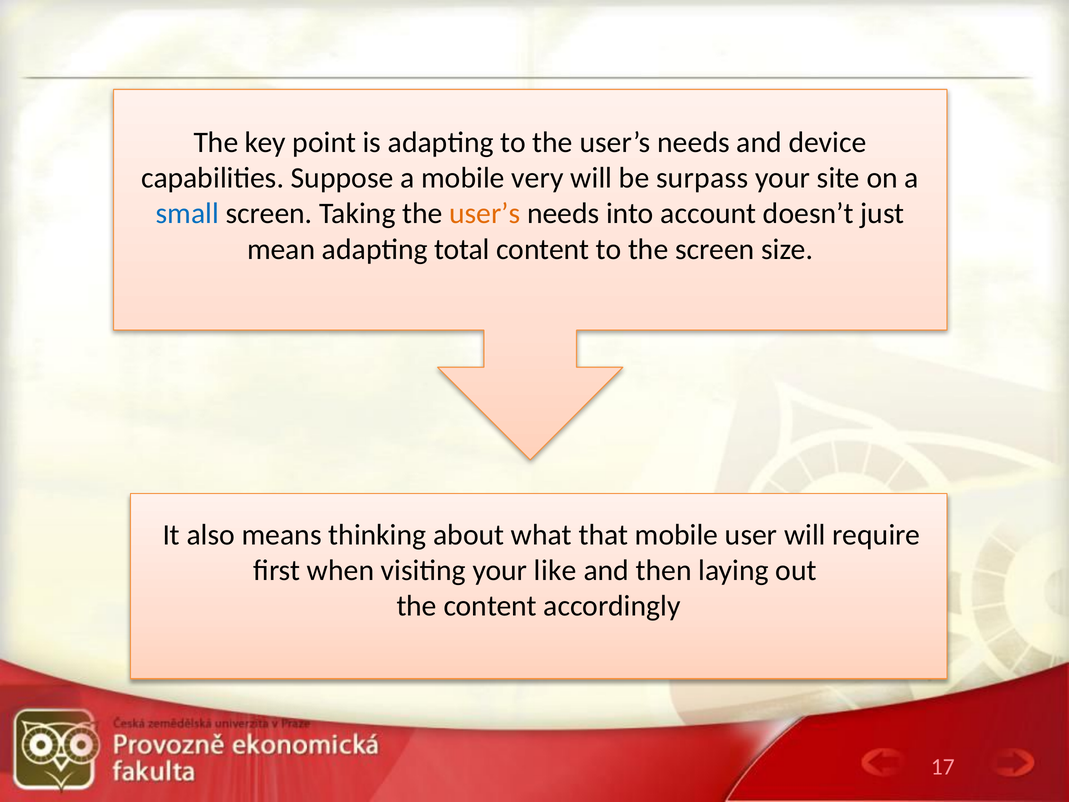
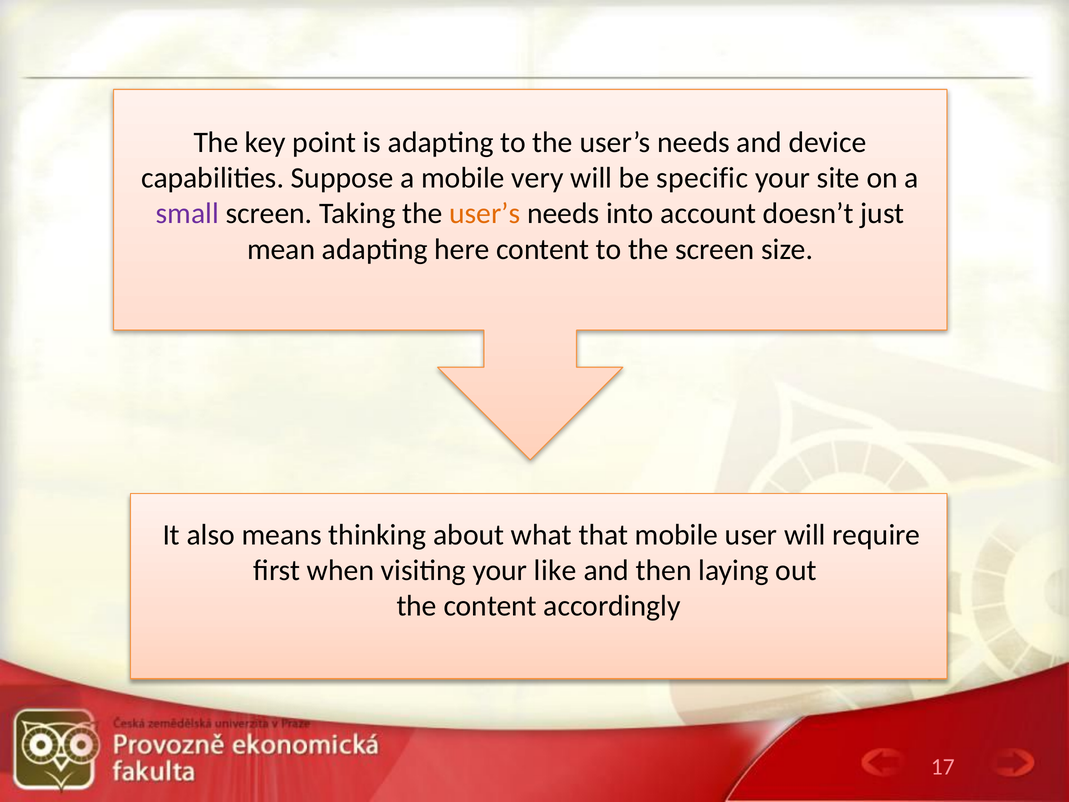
surpass: surpass -> specific
small colour: blue -> purple
total: total -> here
